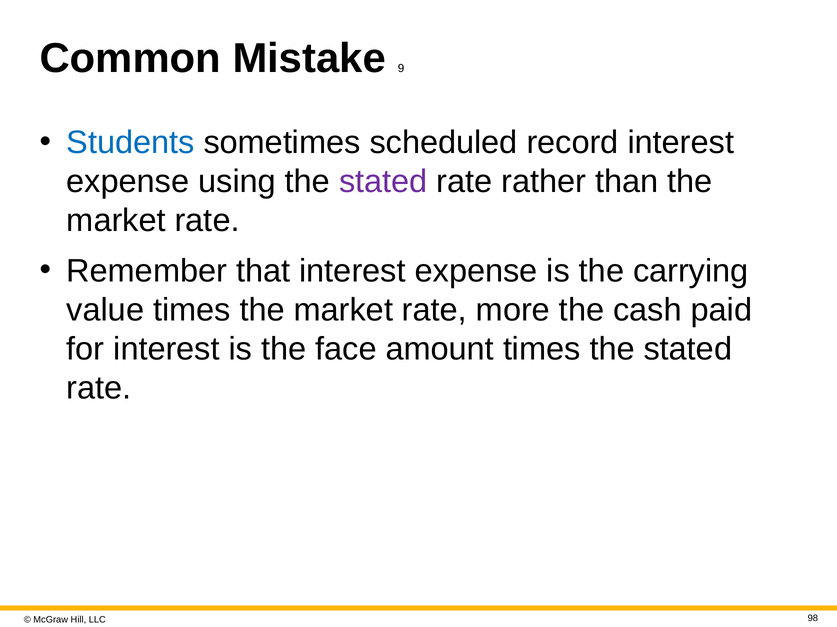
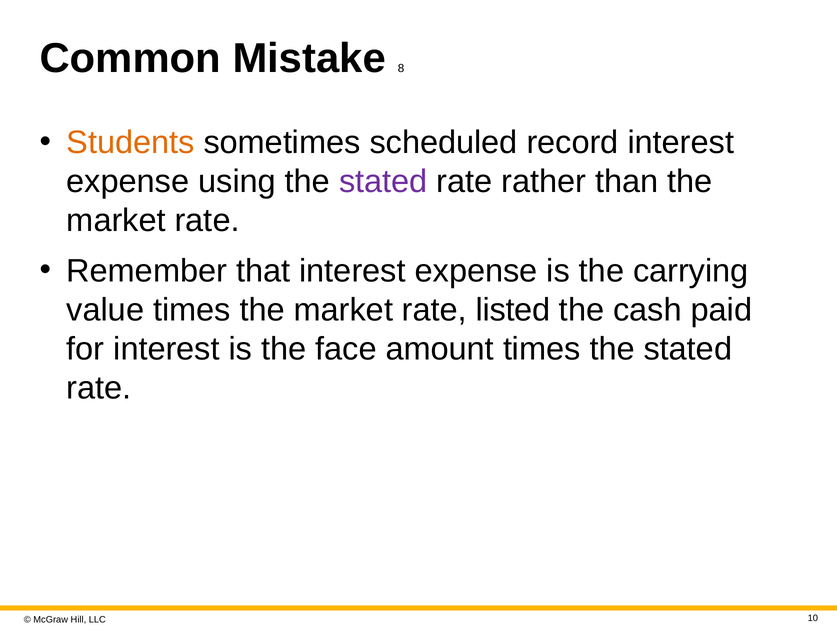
9: 9 -> 8
Students colour: blue -> orange
more: more -> listed
98: 98 -> 10
